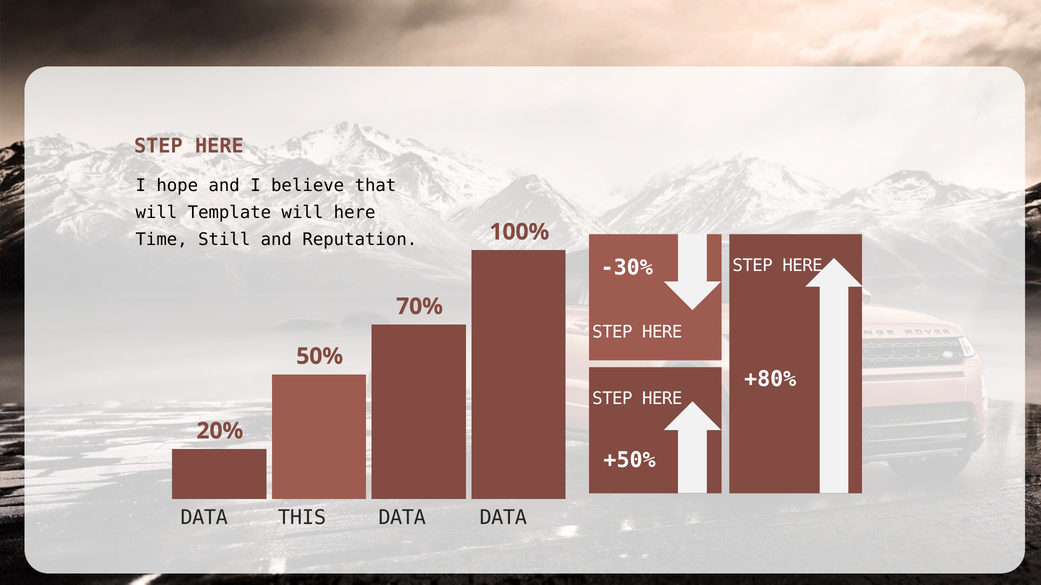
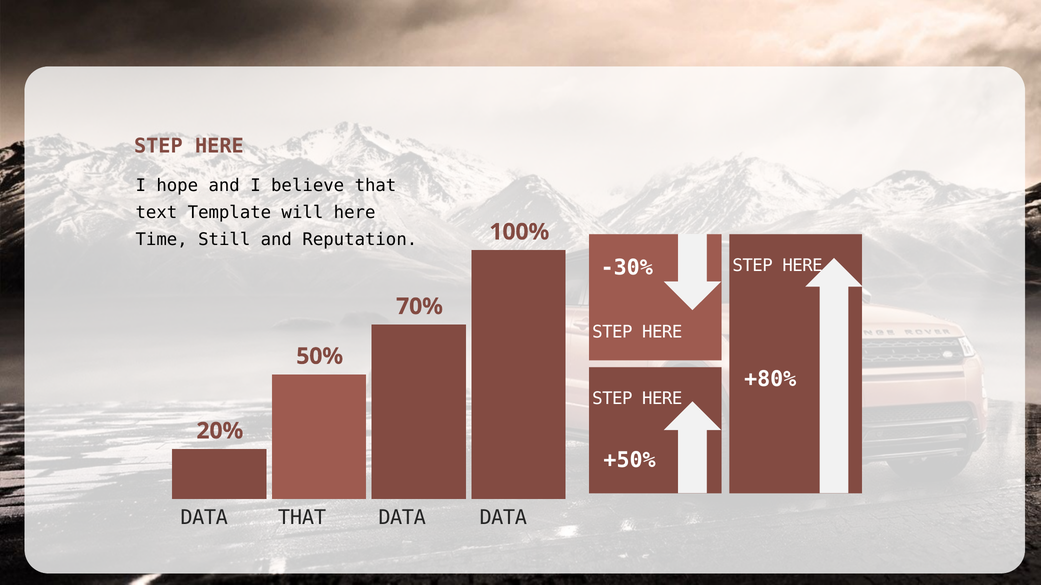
will at (156, 213): will -> text
DATA THIS: THIS -> THAT
